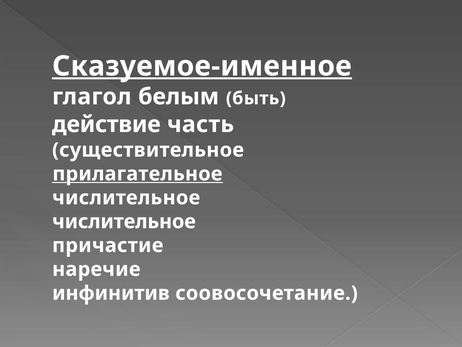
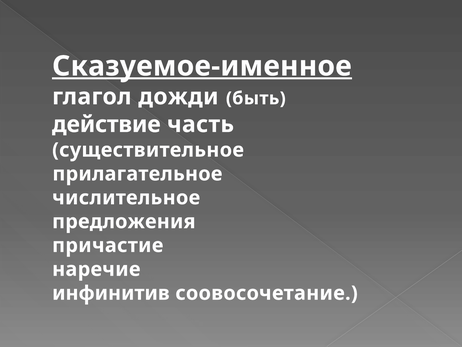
белым: белым -> дожди
прилагательное underline: present -> none
числительное at (124, 221): числительное -> предложения
